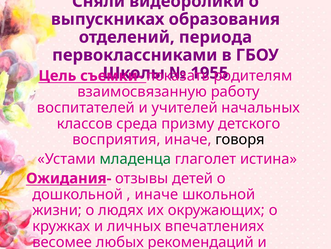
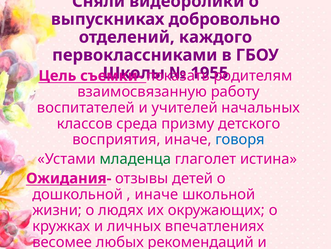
образования: образования -> добровольно
периода: периода -> каждого
говоря colour: black -> blue
